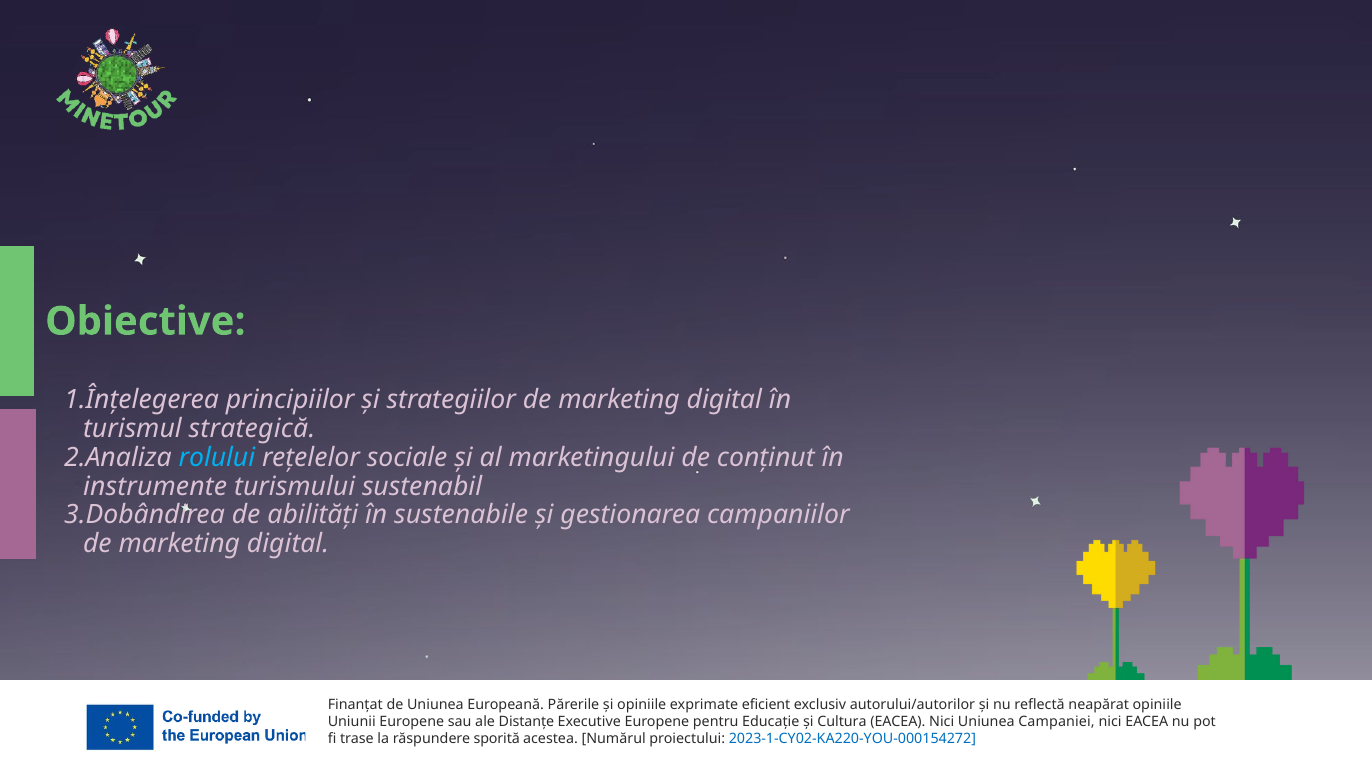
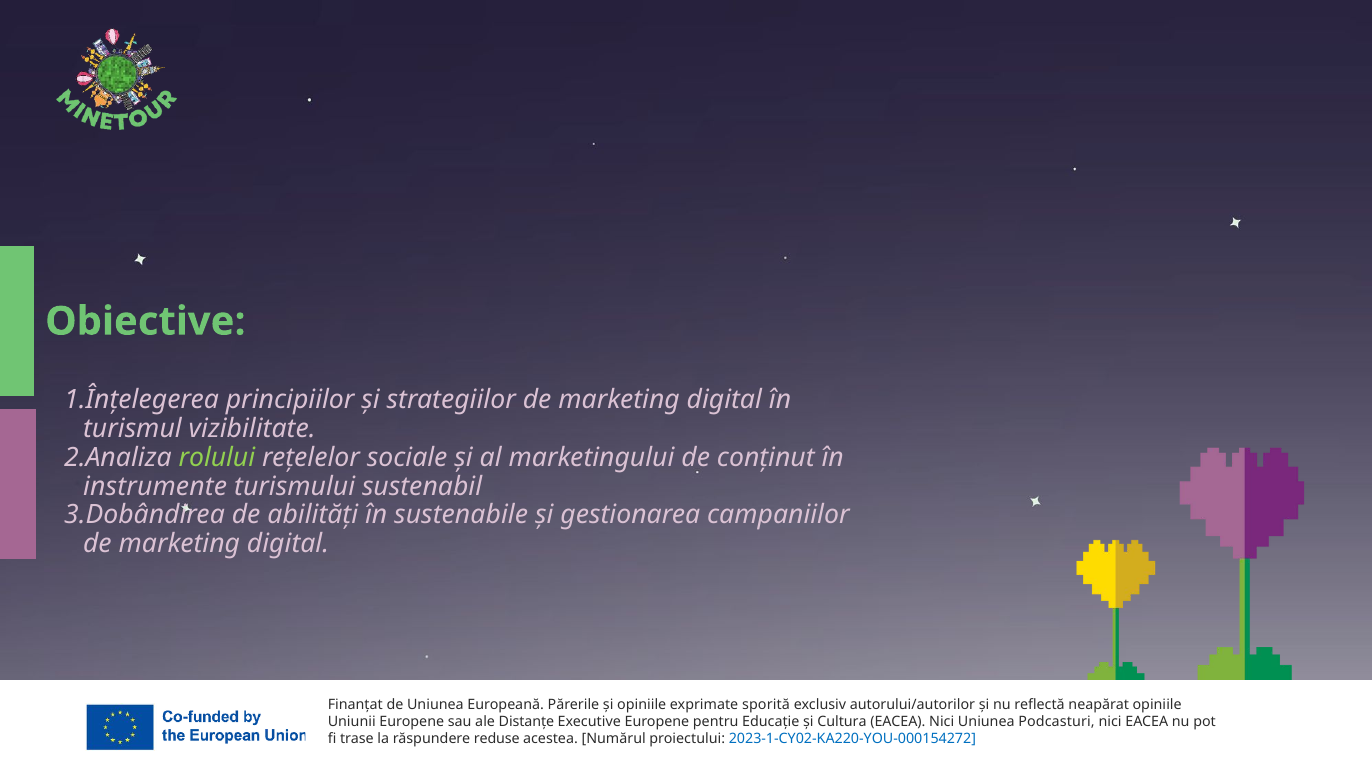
strategică: strategică -> vizibilitate
rolului colour: light blue -> light green
eficient: eficient -> sporită
Campaniei: Campaniei -> Podcasturi
sporită: sporită -> reduse
